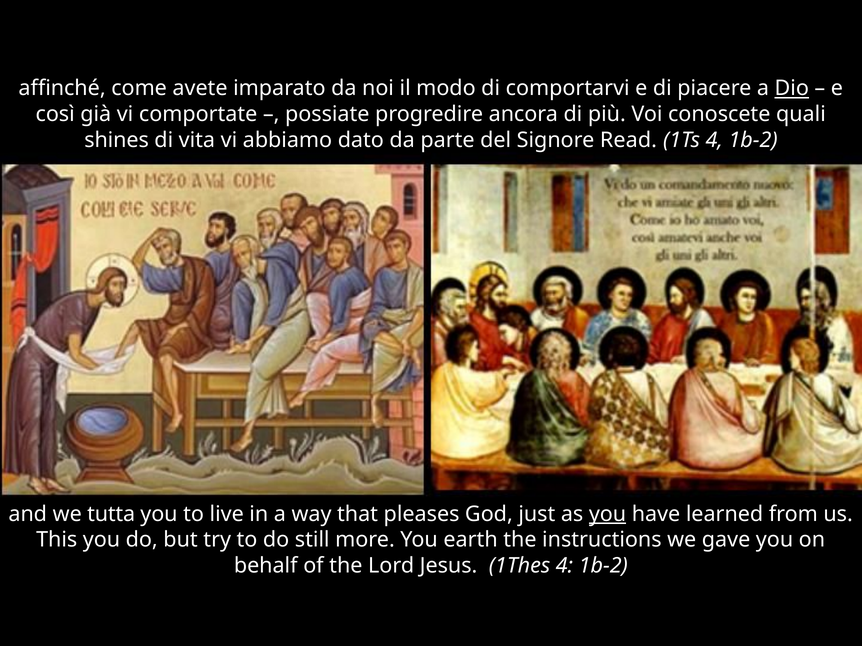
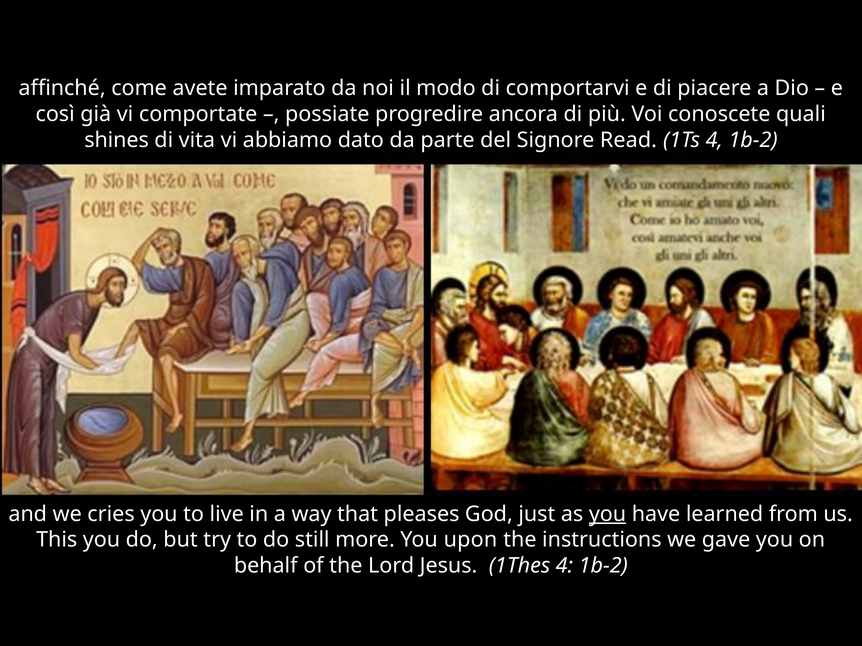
Dio underline: present -> none
tutta: tutta -> cries
earth: earth -> upon
